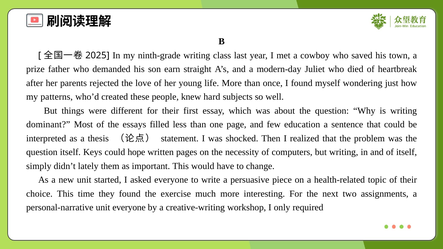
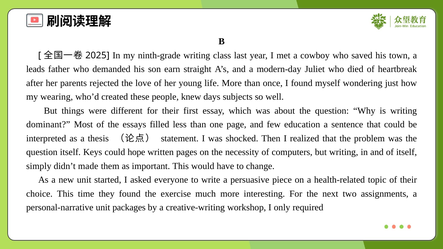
prize: prize -> leads
patterns: patterns -> wearing
hard: hard -> days
lately: lately -> made
unit everyone: everyone -> packages
